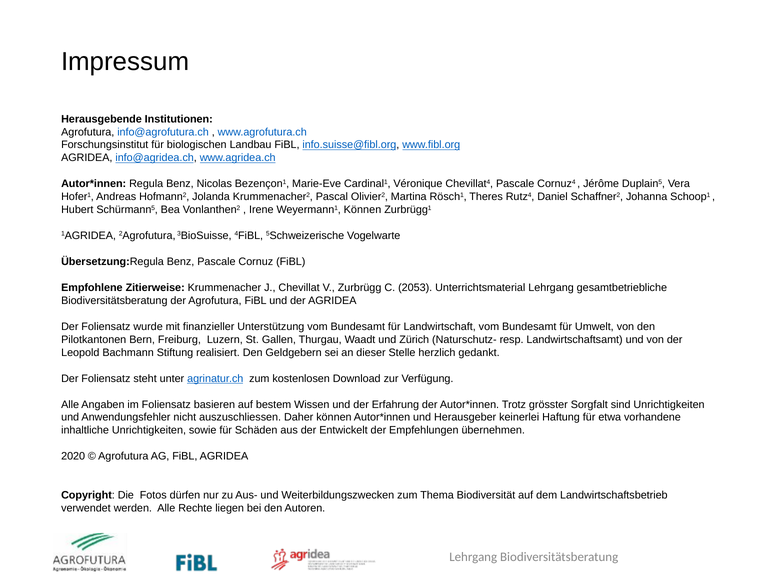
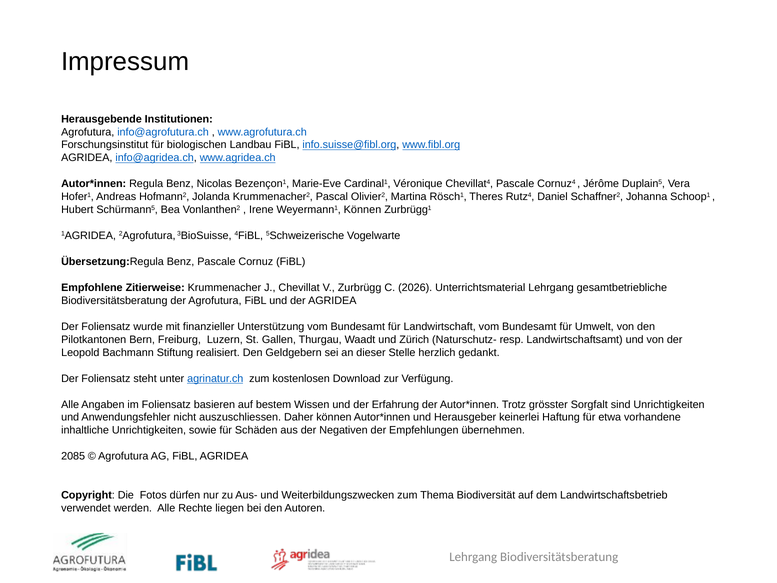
2053: 2053 -> 2026
Entwickelt: Entwickelt -> Negativen
2020: 2020 -> 2085
